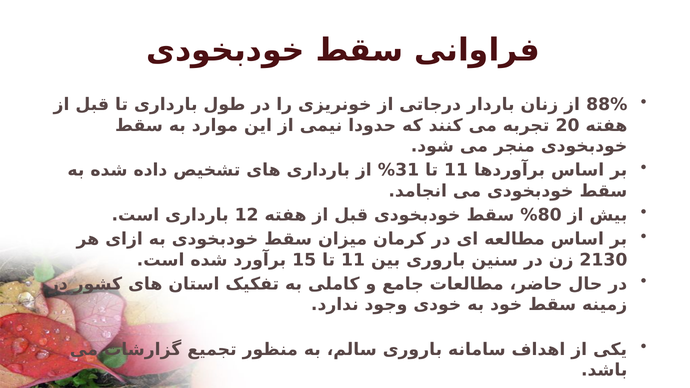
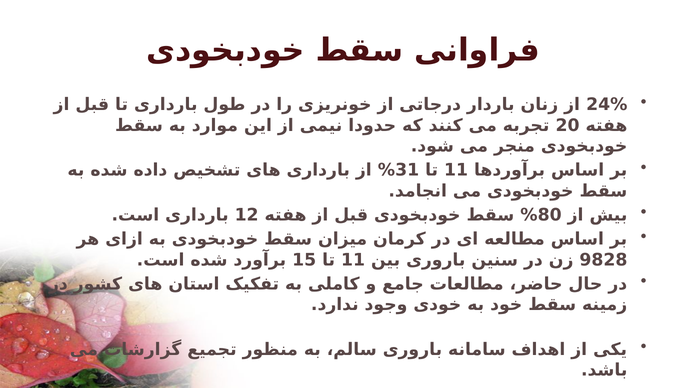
88%: 88% -> 24%
2130: 2130 -> 9828
